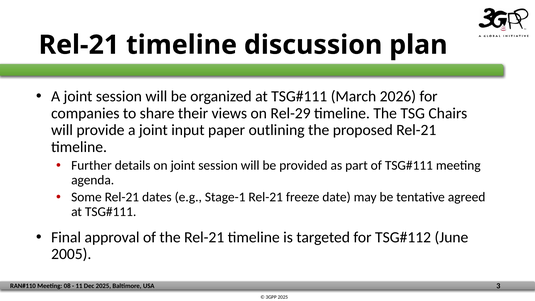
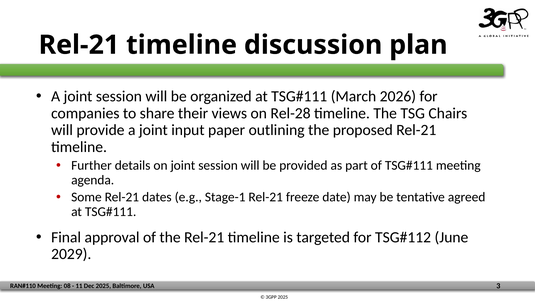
Rel-29: Rel-29 -> Rel-28
2005: 2005 -> 2029
